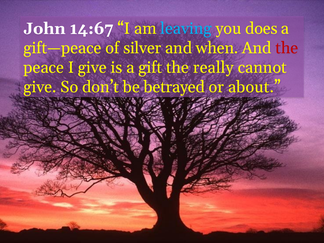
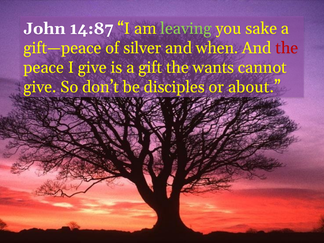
14:67: 14:67 -> 14:87
leaving colour: light blue -> light green
does: does -> sake
really: really -> wants
betrayed: betrayed -> disciples
